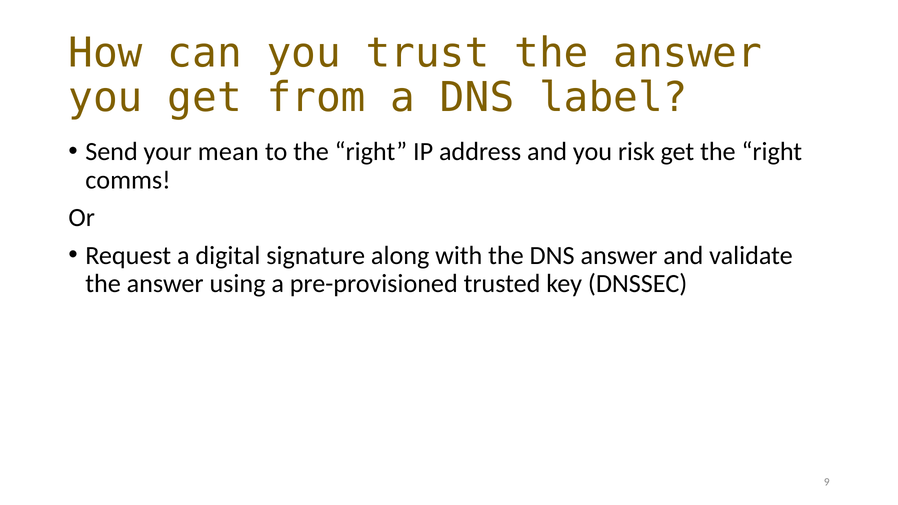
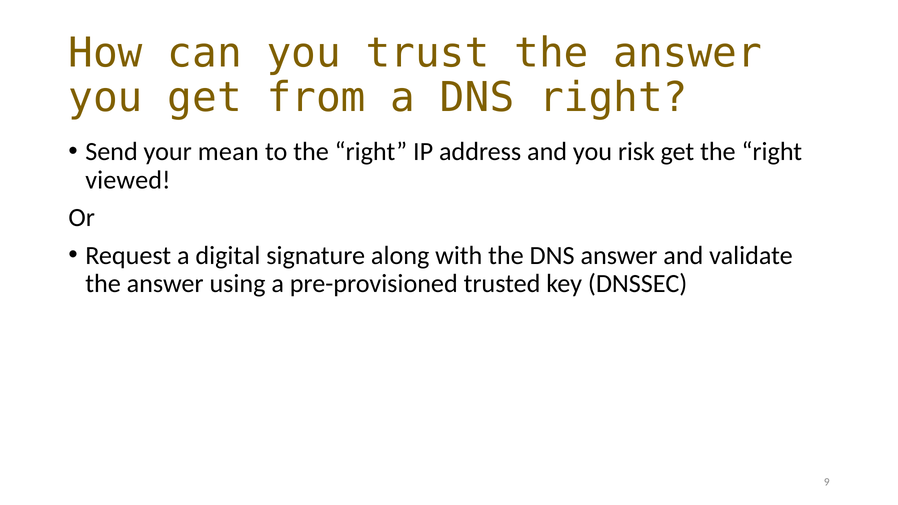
DNS label: label -> right
comms: comms -> viewed
